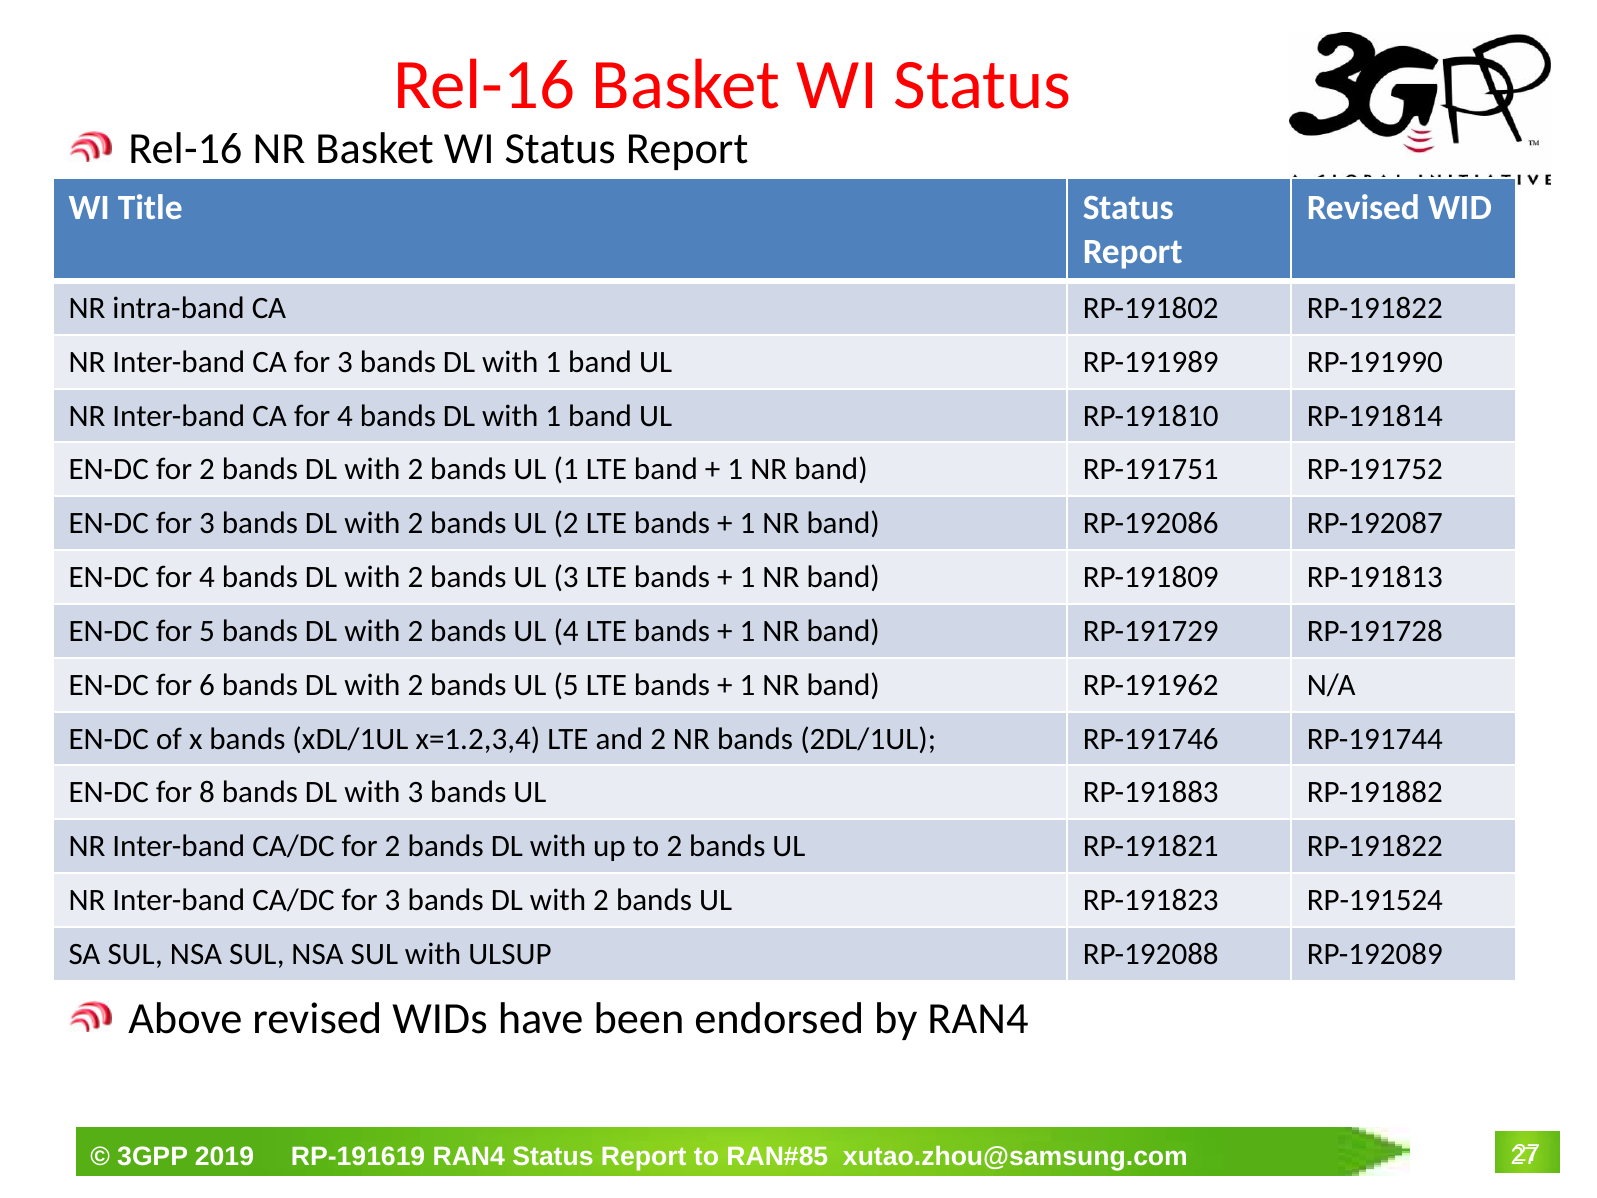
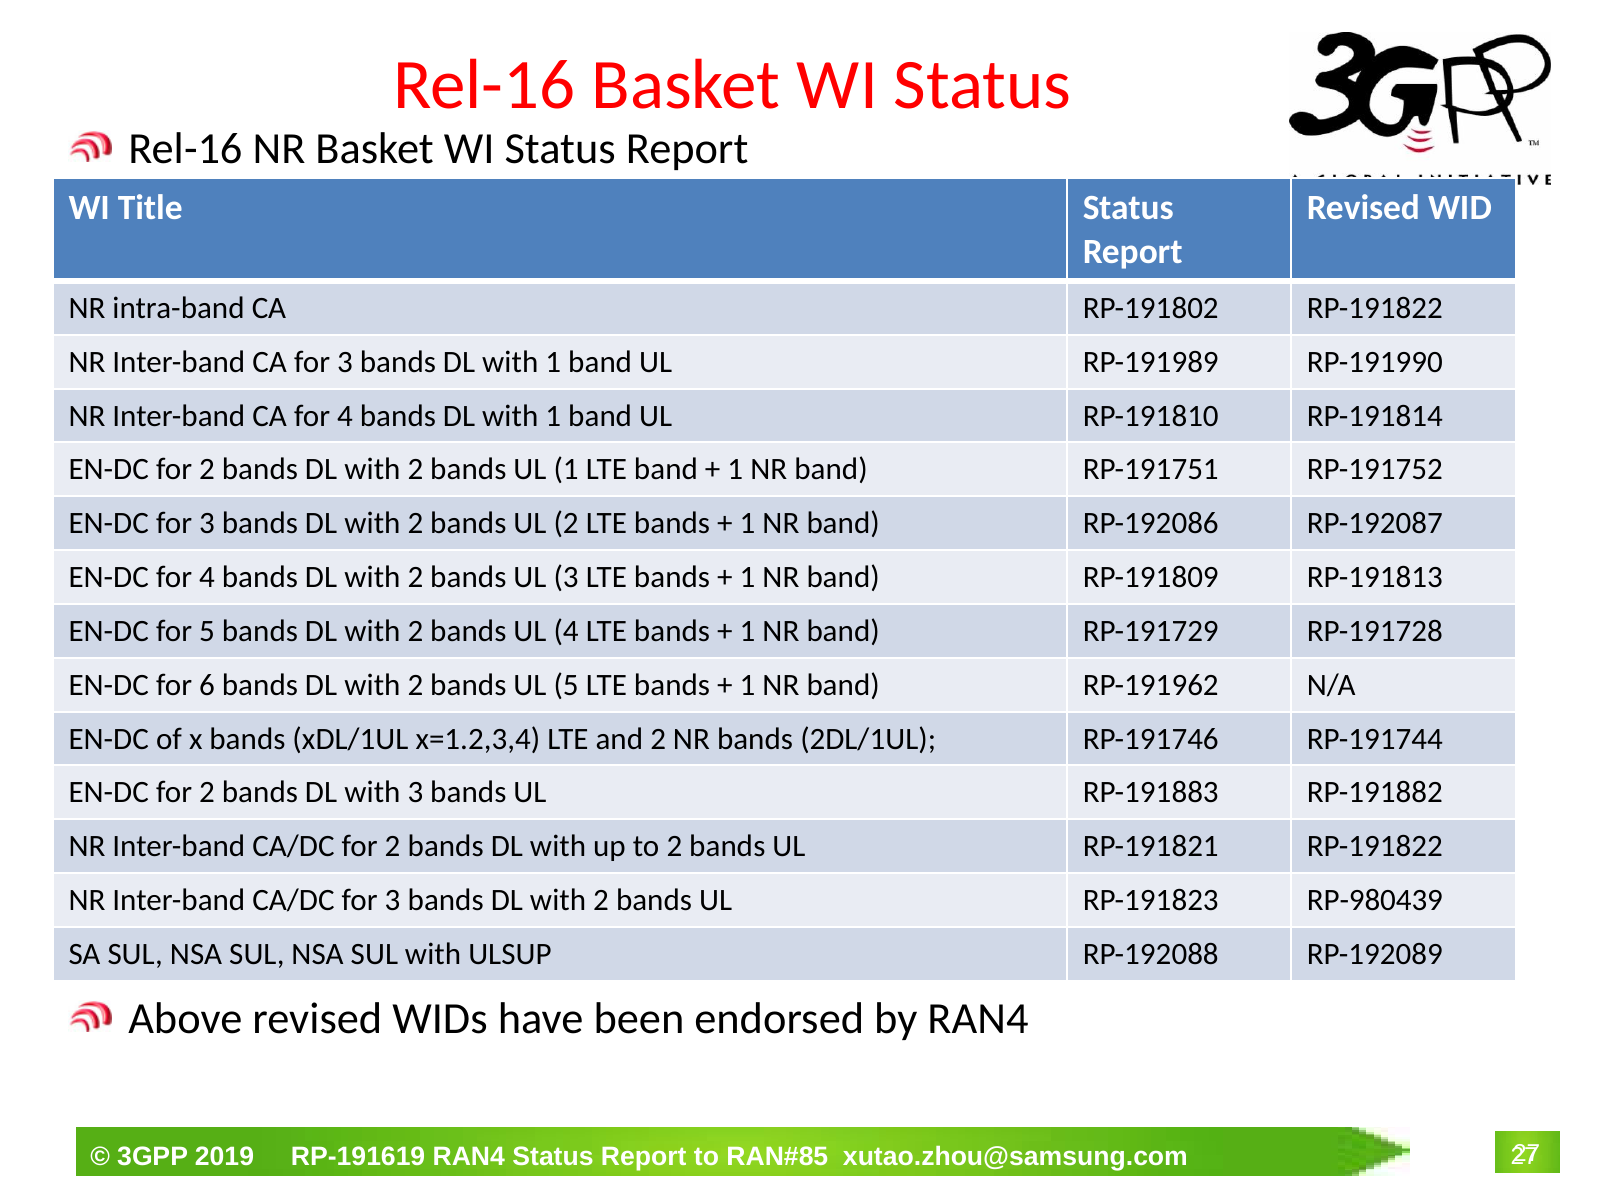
8 at (207, 793): 8 -> 2
RP-191524: RP-191524 -> RP-980439
